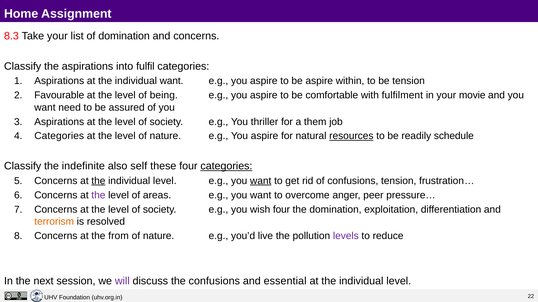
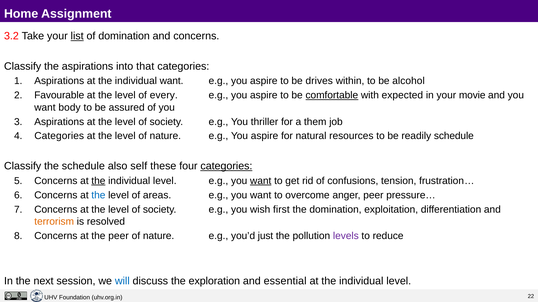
8.3: 8.3 -> 3.2
list underline: none -> present
fulfil: fulfil -> that
be aspire: aspire -> drives
be tension: tension -> alcohol
being: being -> every
comfortable underline: none -> present
fulfilment: fulfilment -> expected
need: need -> body
resources underline: present -> none
the indefinite: indefinite -> schedule
the at (98, 195) colour: purple -> blue
wish four: four -> first
the from: from -> peer
live: live -> just
will colour: purple -> blue
the confusions: confusions -> exploration
